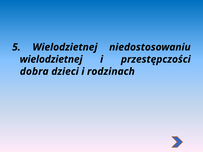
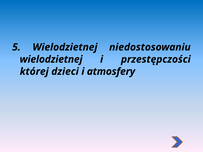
dobra: dobra -> której
rodzinach: rodzinach -> atmosfery
